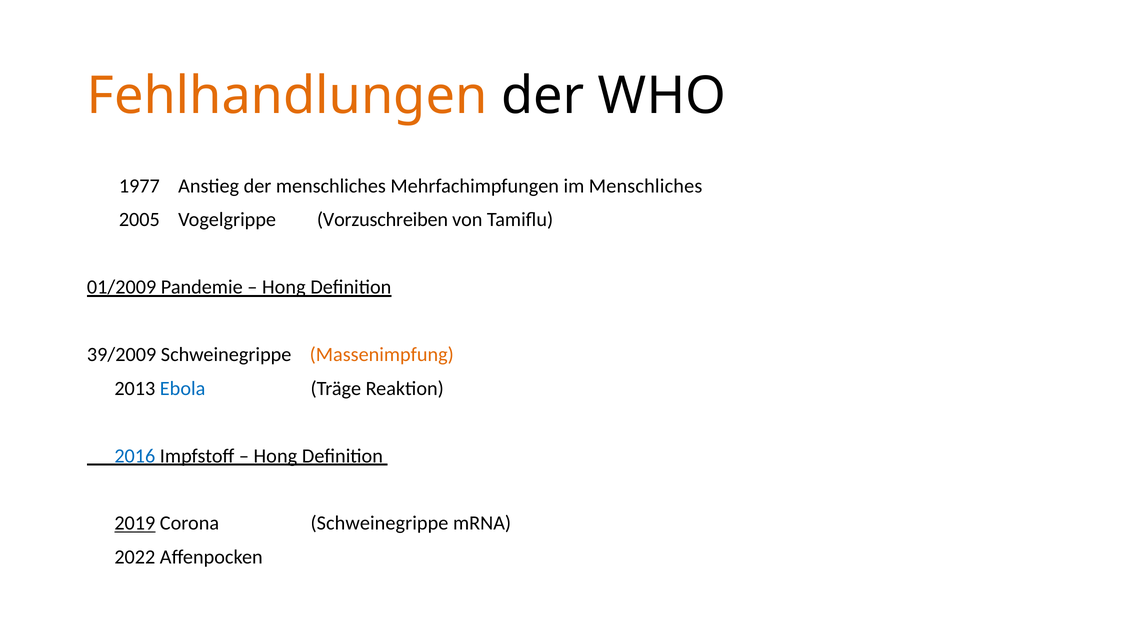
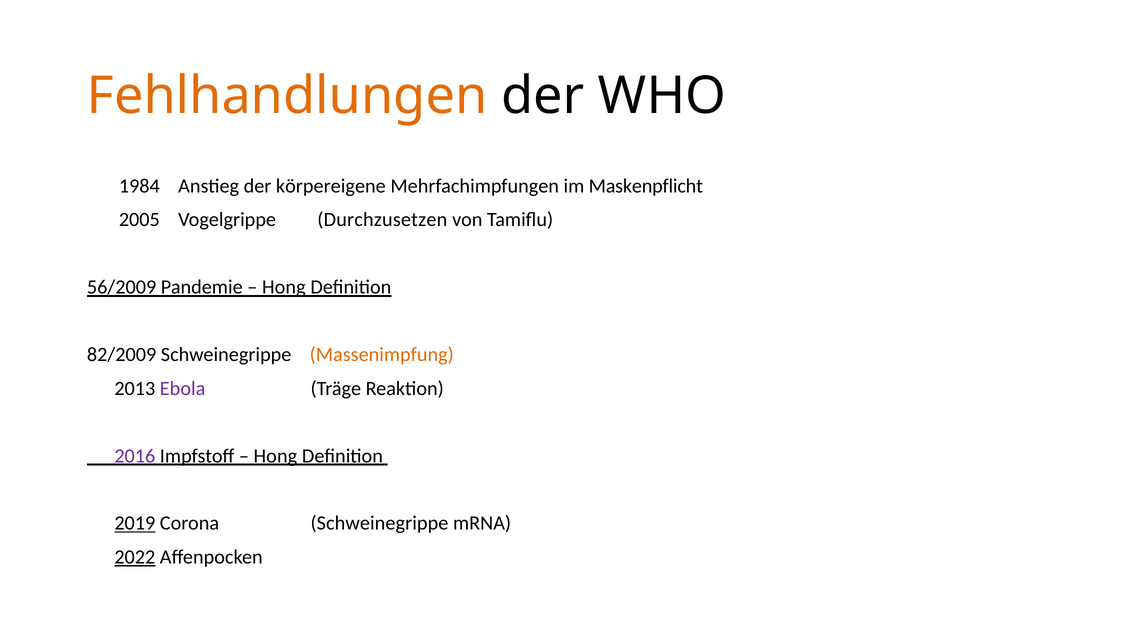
1977: 1977 -> 1984
der menschliches: menschliches -> körpereigene
im Menschliches: Menschliches -> Maskenpflicht
Vorzuschreiben: Vorzuschreiben -> Durchzusetzen
01/2009: 01/2009 -> 56/2009
39/2009: 39/2009 -> 82/2009
Ebola colour: blue -> purple
2016 colour: blue -> purple
2022 underline: none -> present
